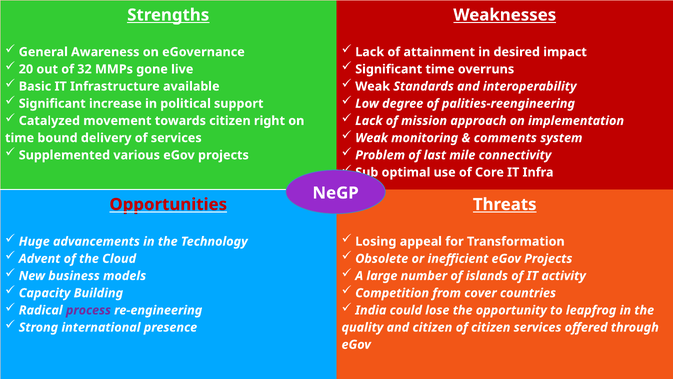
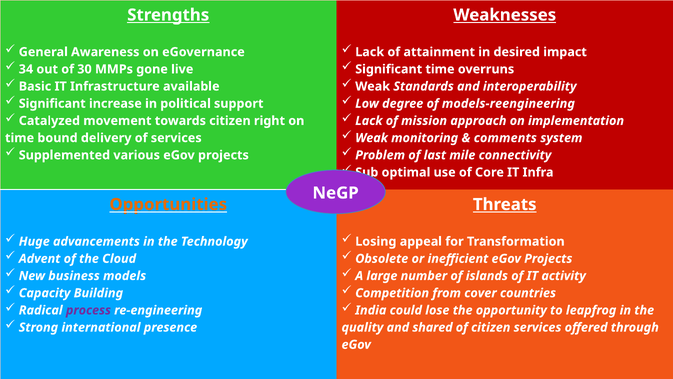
20: 20 -> 34
32: 32 -> 30
palities-reengineering: palities-reengineering -> models-reengineering
Opportunities colour: red -> orange
and citizen: citizen -> shared
